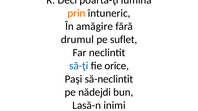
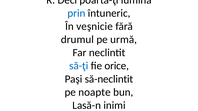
prin colour: orange -> blue
amăgire: amăgire -> veşnicie
suflet: suflet -> urmă
nădejdi: nădejdi -> noapte
